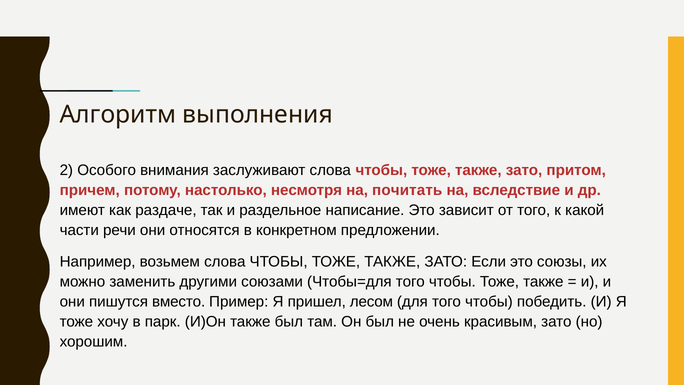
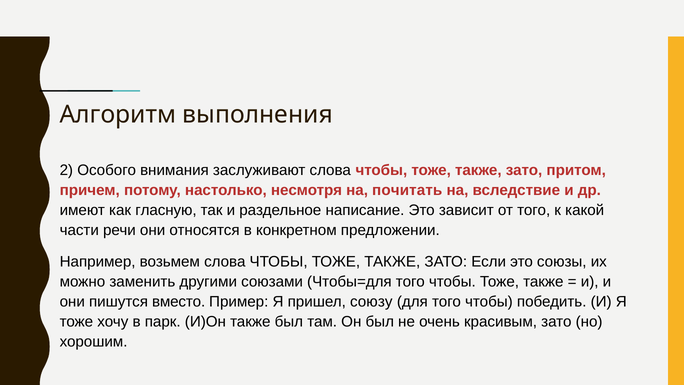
раздаче: раздаче -> гласную
лесом: лесом -> союзу
